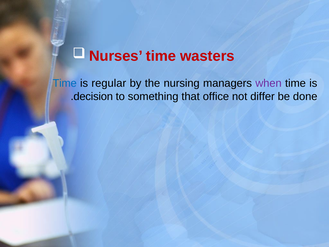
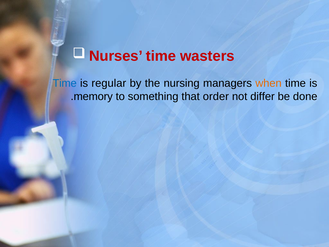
when colour: purple -> orange
decision: decision -> memory
office: office -> order
